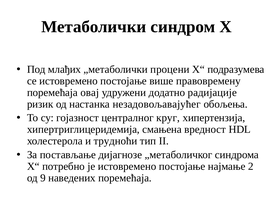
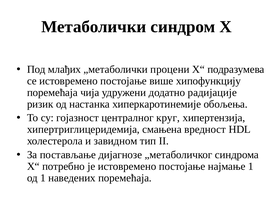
правовремену: правовремену -> хипофункцију
овај: овај -> чија
незадовољавајућег: незадовољавајућег -> хиперкаротинемије
трудноћи: трудноћи -> завидном
најмање 2: 2 -> 1
од 9: 9 -> 1
